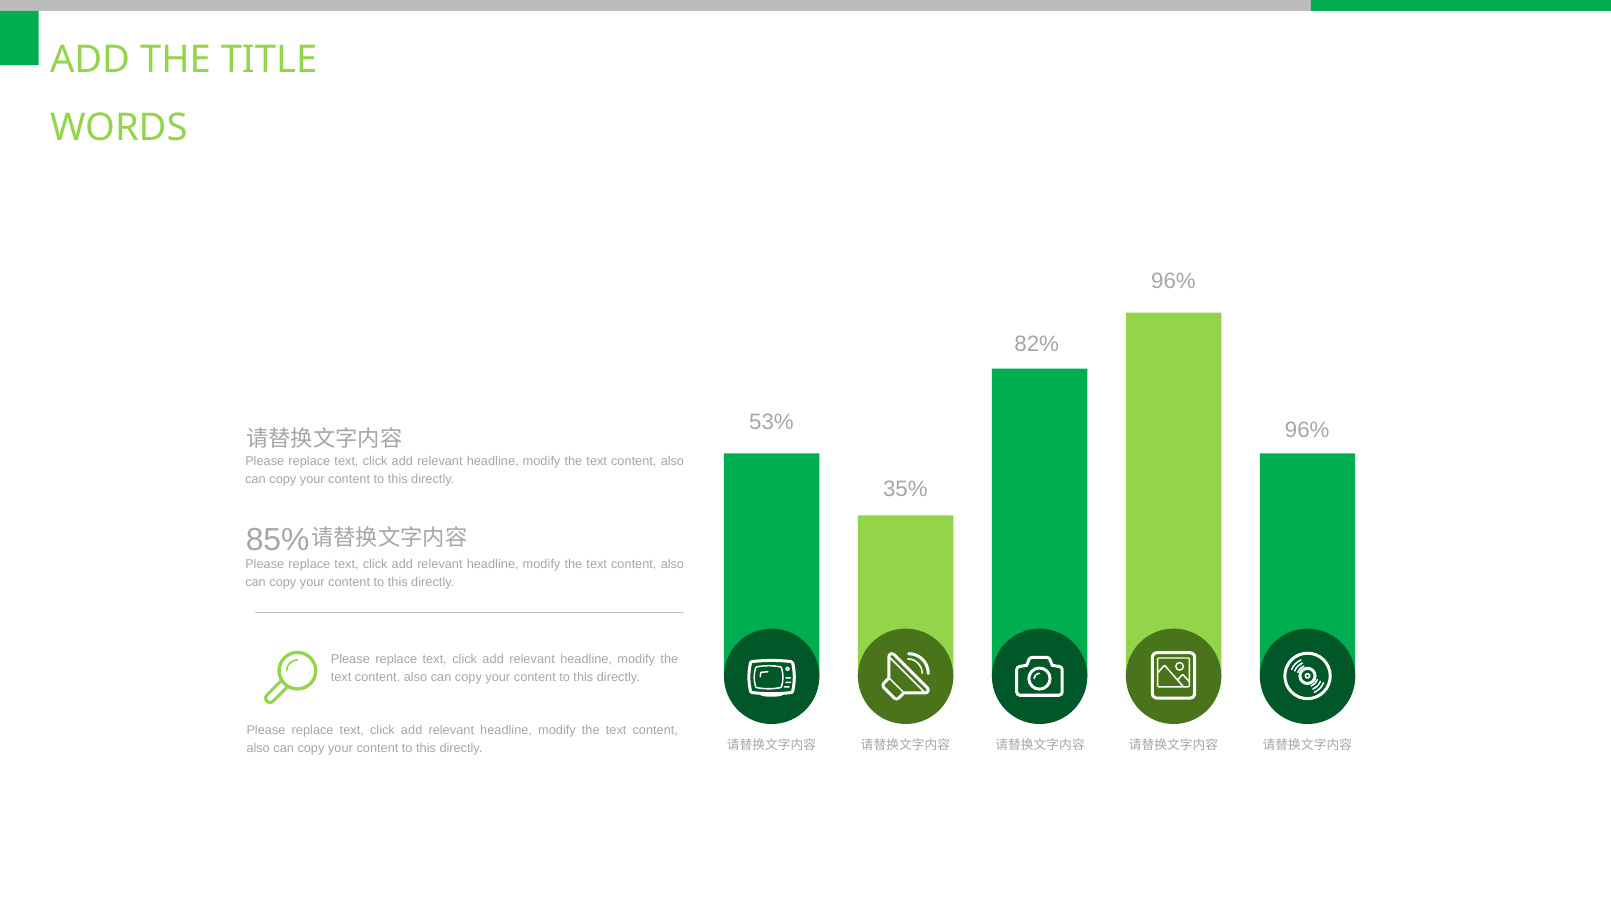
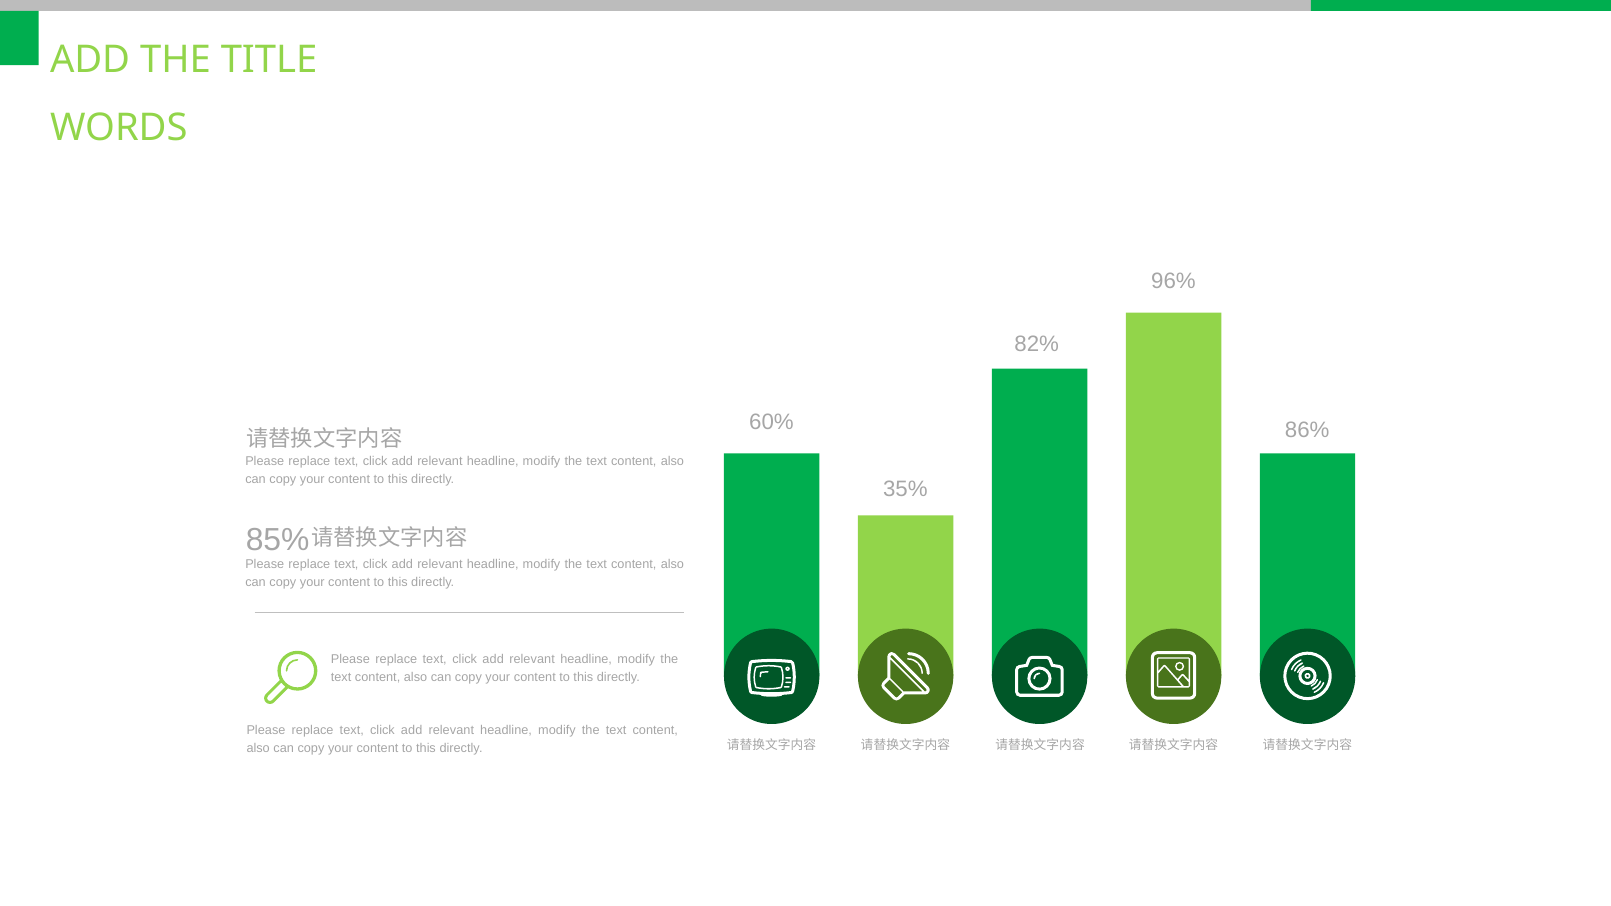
53%: 53% -> 60%
96% at (1307, 430): 96% -> 86%
